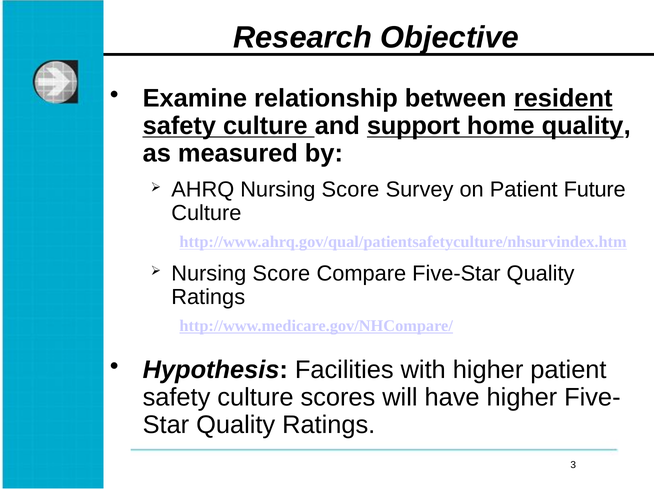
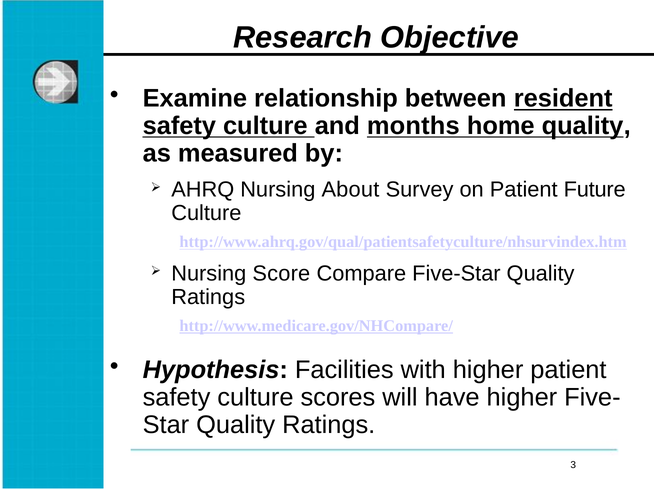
support: support -> months
AHRQ Nursing Score: Score -> About
